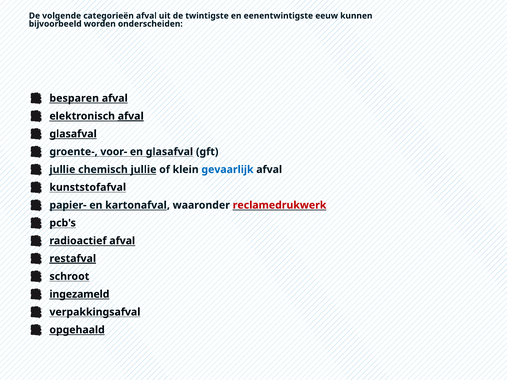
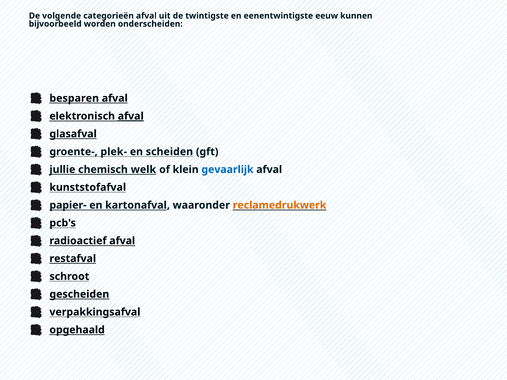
voor-: voor- -> plek-
en glasafval: glasafval -> scheiden
chemisch jullie: jullie -> welk
reclamedrukwerk colour: red -> orange
restafval underline: present -> none
ingezameld: ingezameld -> gescheiden
